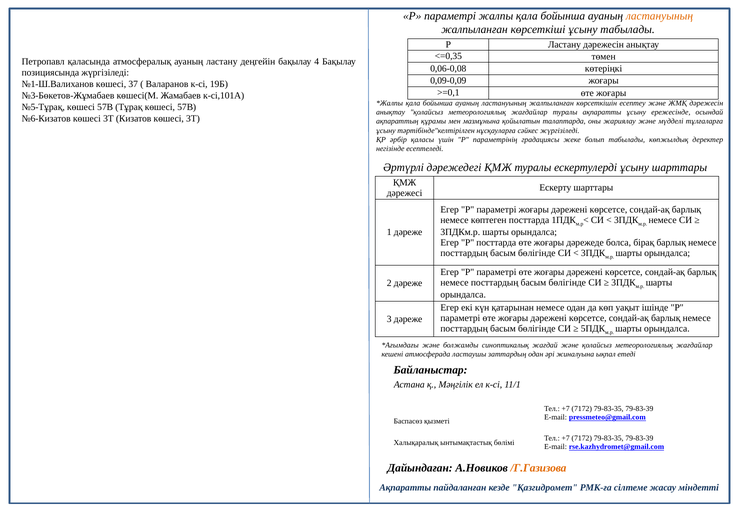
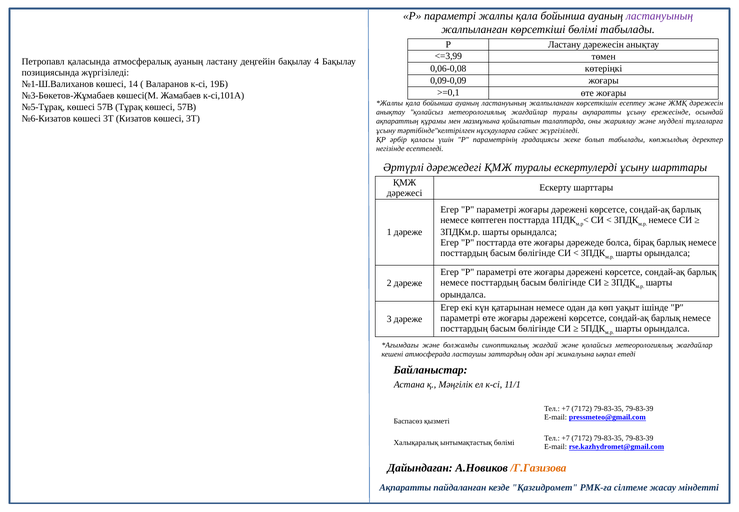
ластануының at (659, 16) colour: orange -> purple
көрсеткіші ұсыну: ұсыну -> бөлімі
<=0,35: <=0,35 -> <=3,99
37: 37 -> 14
